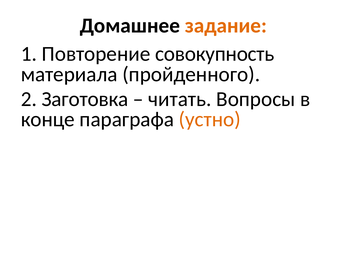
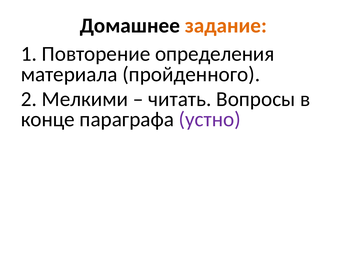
совокупность: совокупность -> определения
Заготовка: Заготовка -> Мелкими
устно colour: orange -> purple
